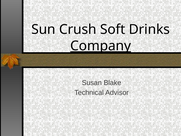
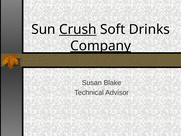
Crush underline: none -> present
